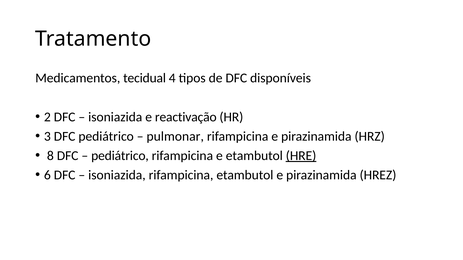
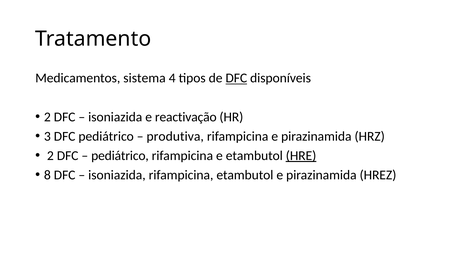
tecidual: tecidual -> sistema
DFC at (236, 78) underline: none -> present
pulmonar: pulmonar -> produtiva
8 at (50, 156): 8 -> 2
6: 6 -> 8
